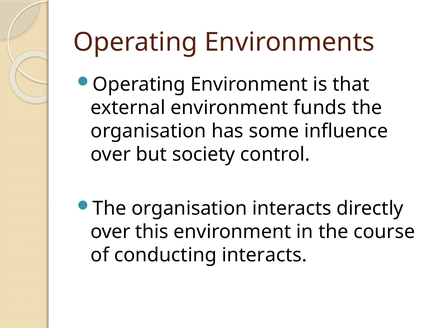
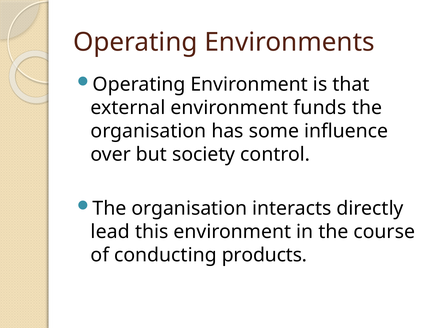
over at (110, 232): over -> lead
conducting interacts: interacts -> products
